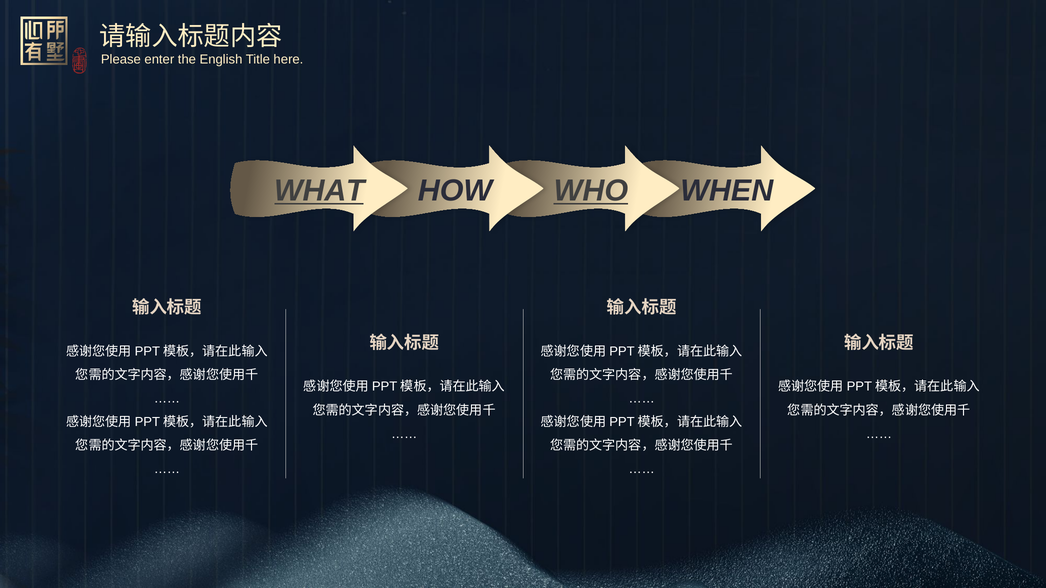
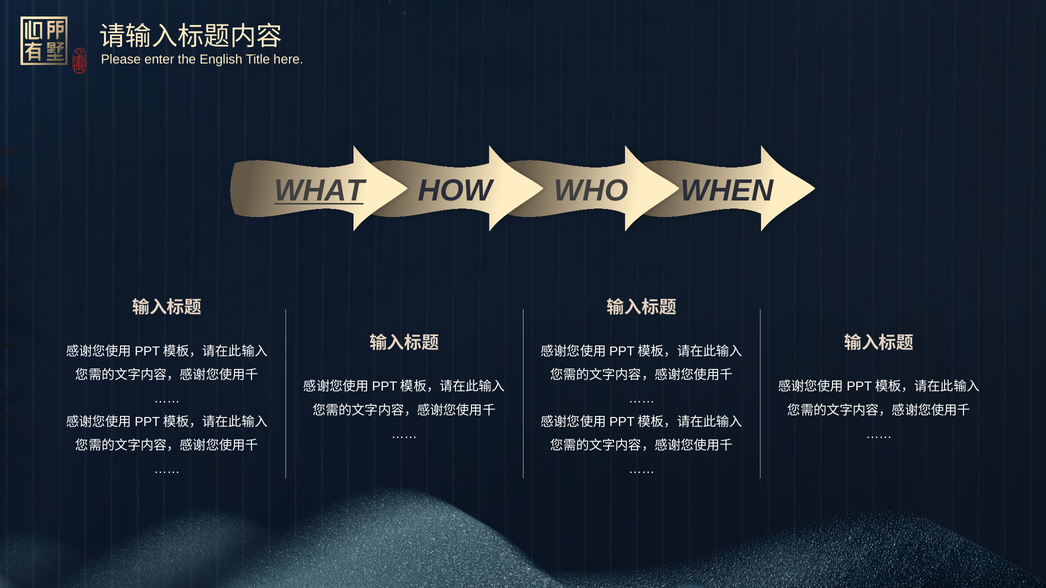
WHO underline: present -> none
